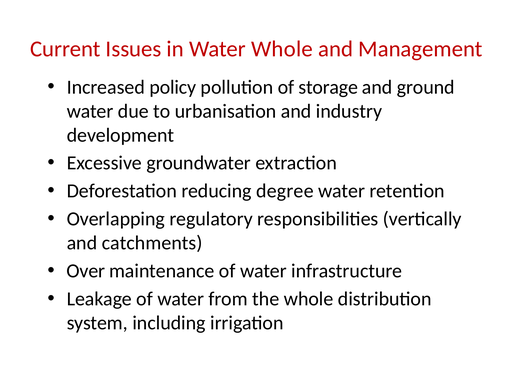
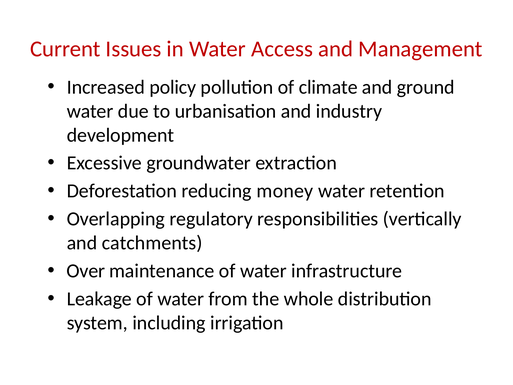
Water Whole: Whole -> Access
storage: storage -> climate
degree: degree -> money
